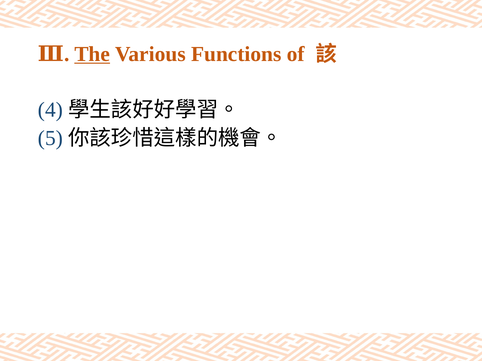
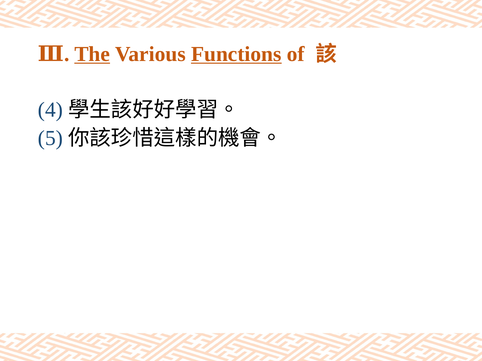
Functions underline: none -> present
